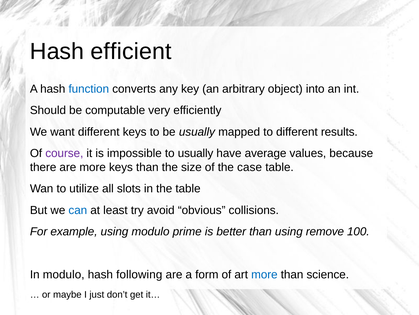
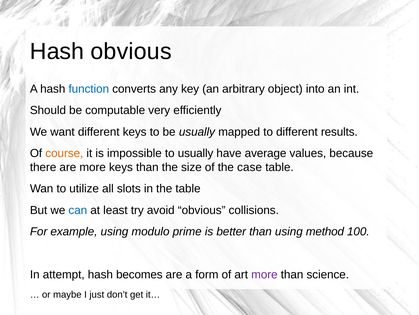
Hash efficient: efficient -> obvious
course colour: purple -> orange
remove: remove -> method
In modulo: modulo -> attempt
following: following -> becomes
more at (264, 274) colour: blue -> purple
